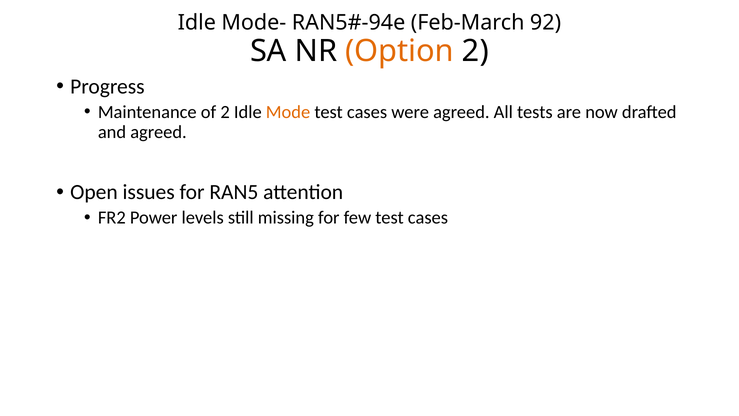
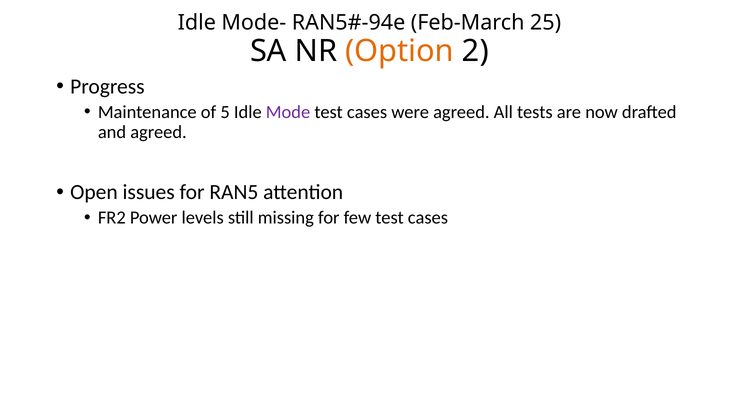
92: 92 -> 25
of 2: 2 -> 5
Mode colour: orange -> purple
